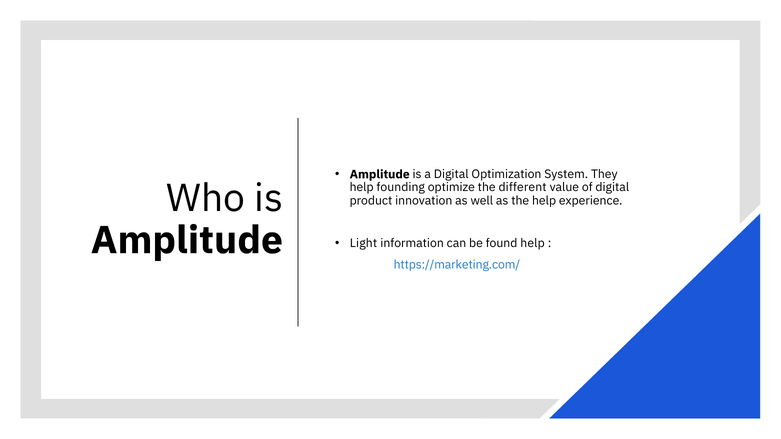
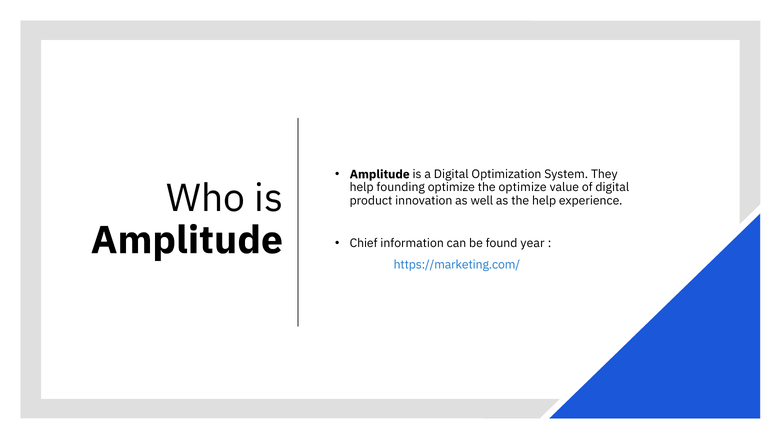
the different: different -> optimize
Light: Light -> Chief
found help: help -> year
